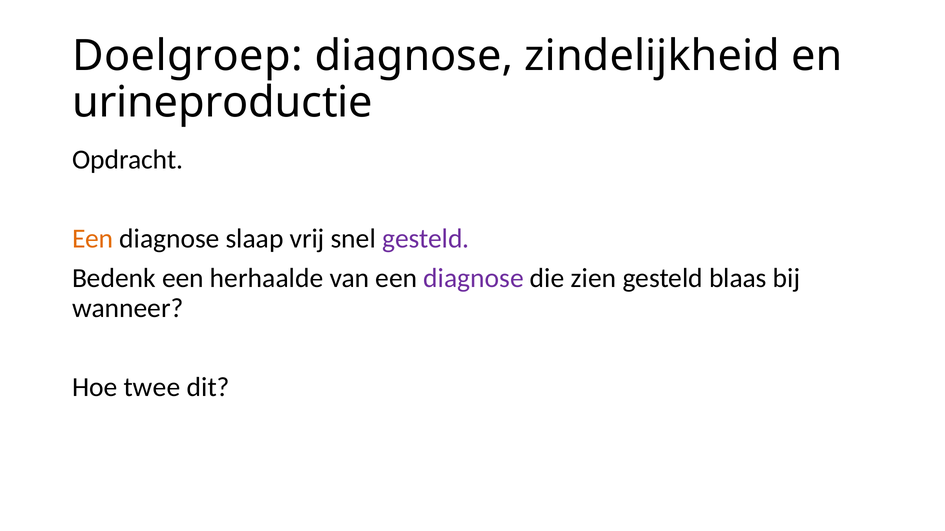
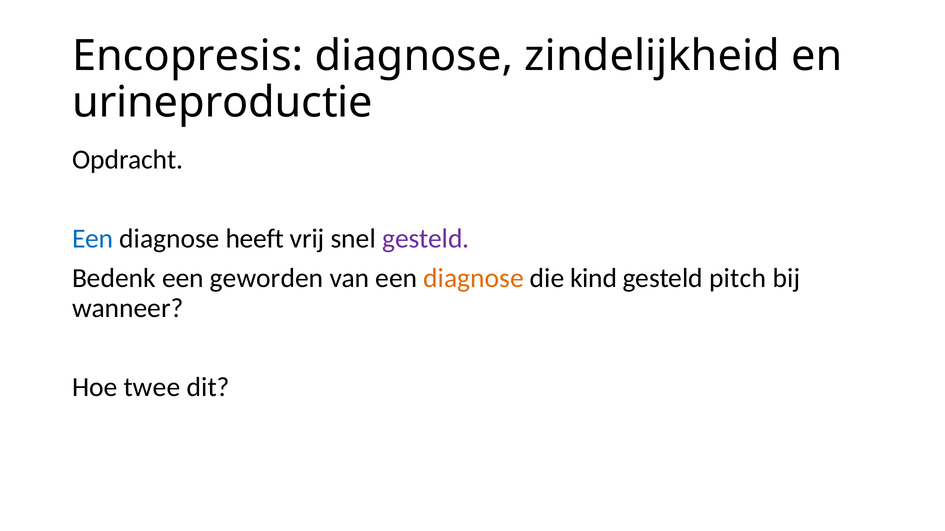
Doelgroep: Doelgroep -> Encopresis
Een at (93, 239) colour: orange -> blue
slaap: slaap -> heeft
herhaalde: herhaalde -> geworden
diagnose at (474, 279) colour: purple -> orange
zien: zien -> kind
blaas: blaas -> pitch
